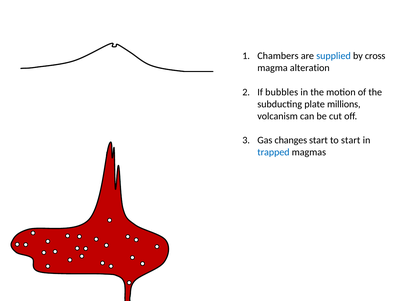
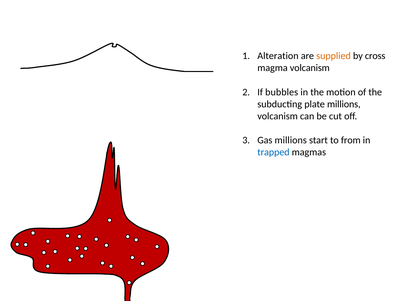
Chambers: Chambers -> Alteration
supplied colour: blue -> orange
magma alteration: alteration -> volcanism
Gas changes: changes -> millions
to start: start -> from
